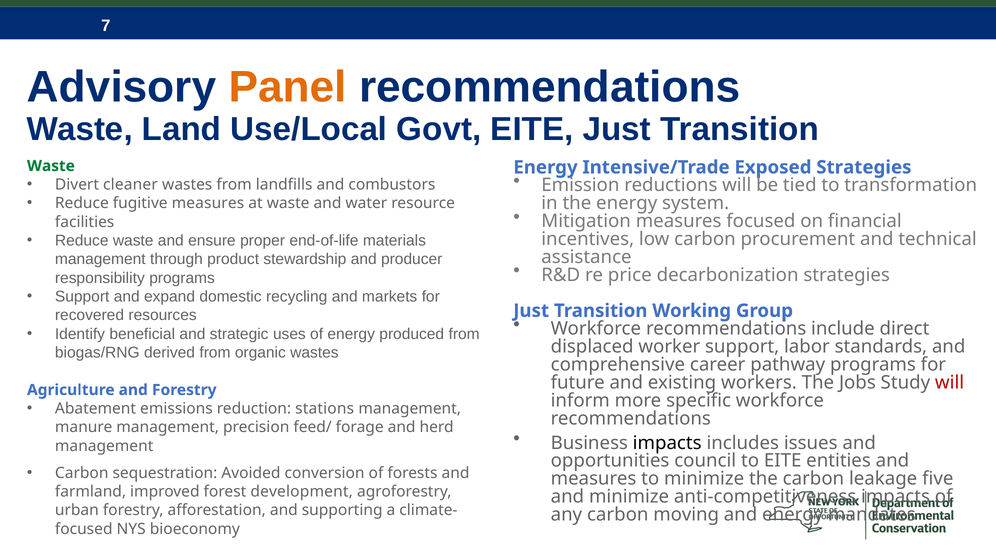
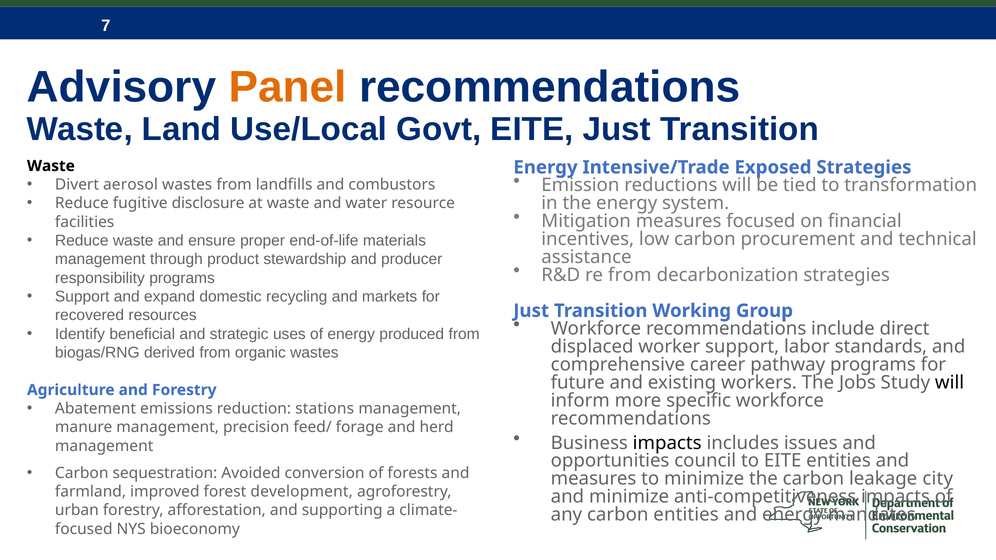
Waste at (51, 166) colour: green -> black
cleaner: cleaner -> aerosol
fugitive measures: measures -> disclosure
re price: price -> from
will at (950, 383) colour: red -> black
five: five -> city
carbon moving: moving -> entities
